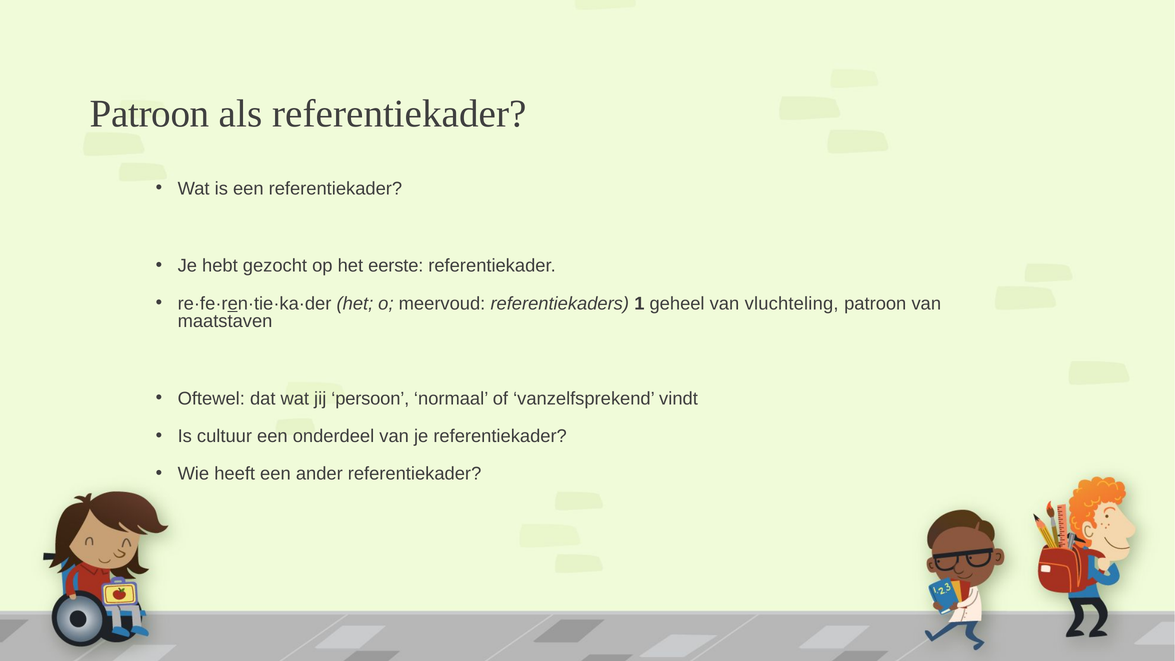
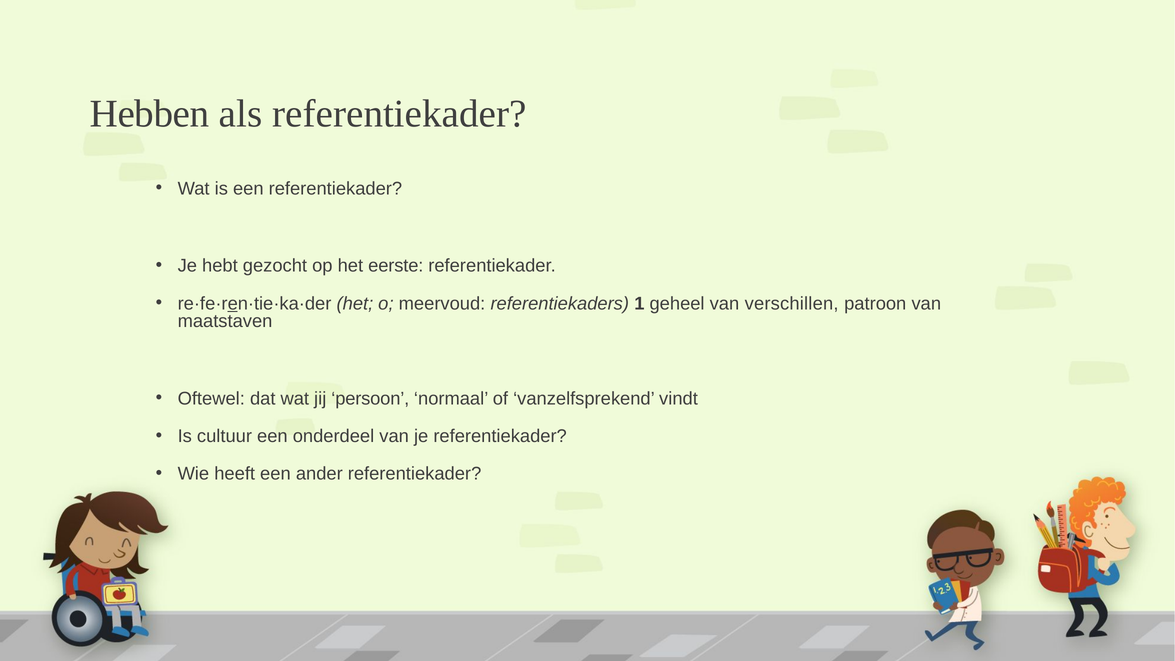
Patroon at (150, 114): Patroon -> Hebben
vluchteling: vluchteling -> verschillen
